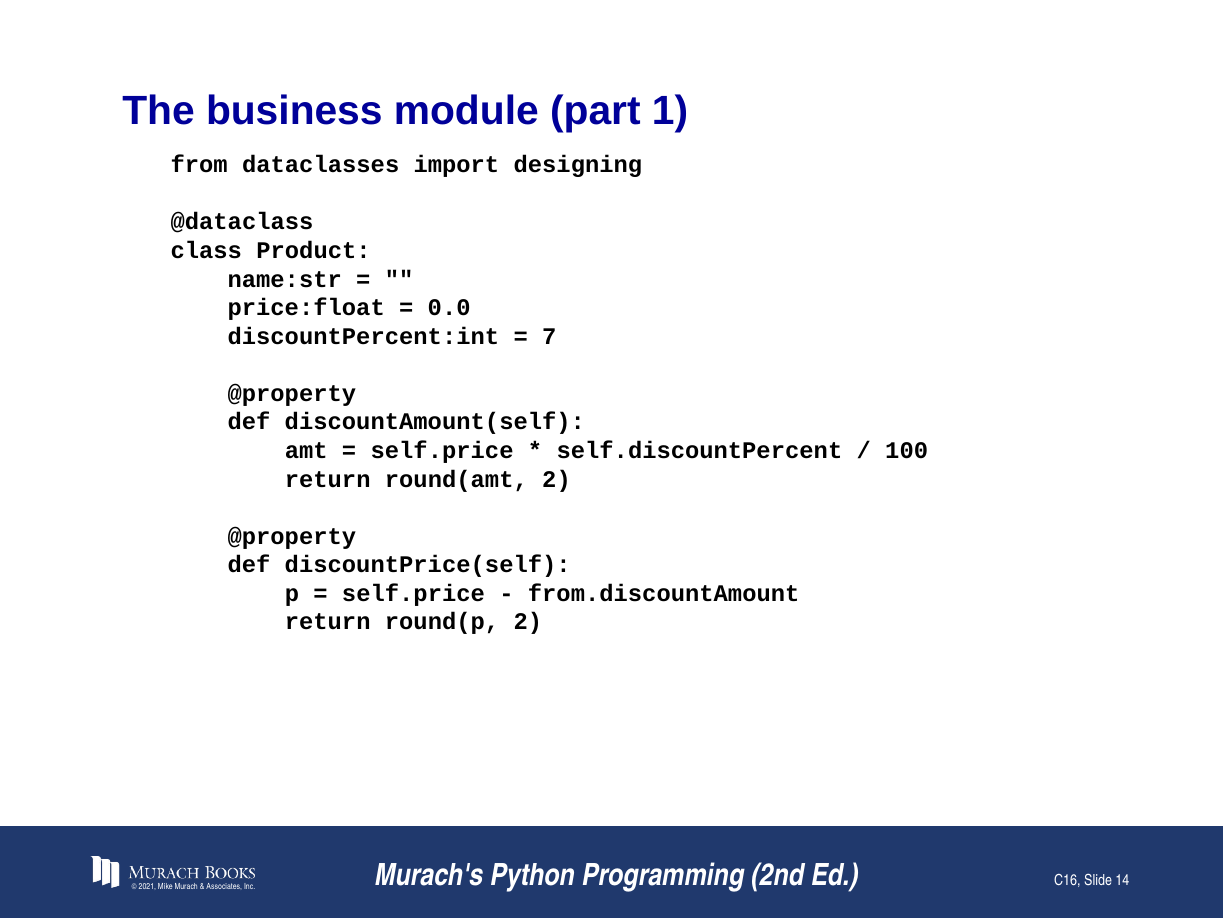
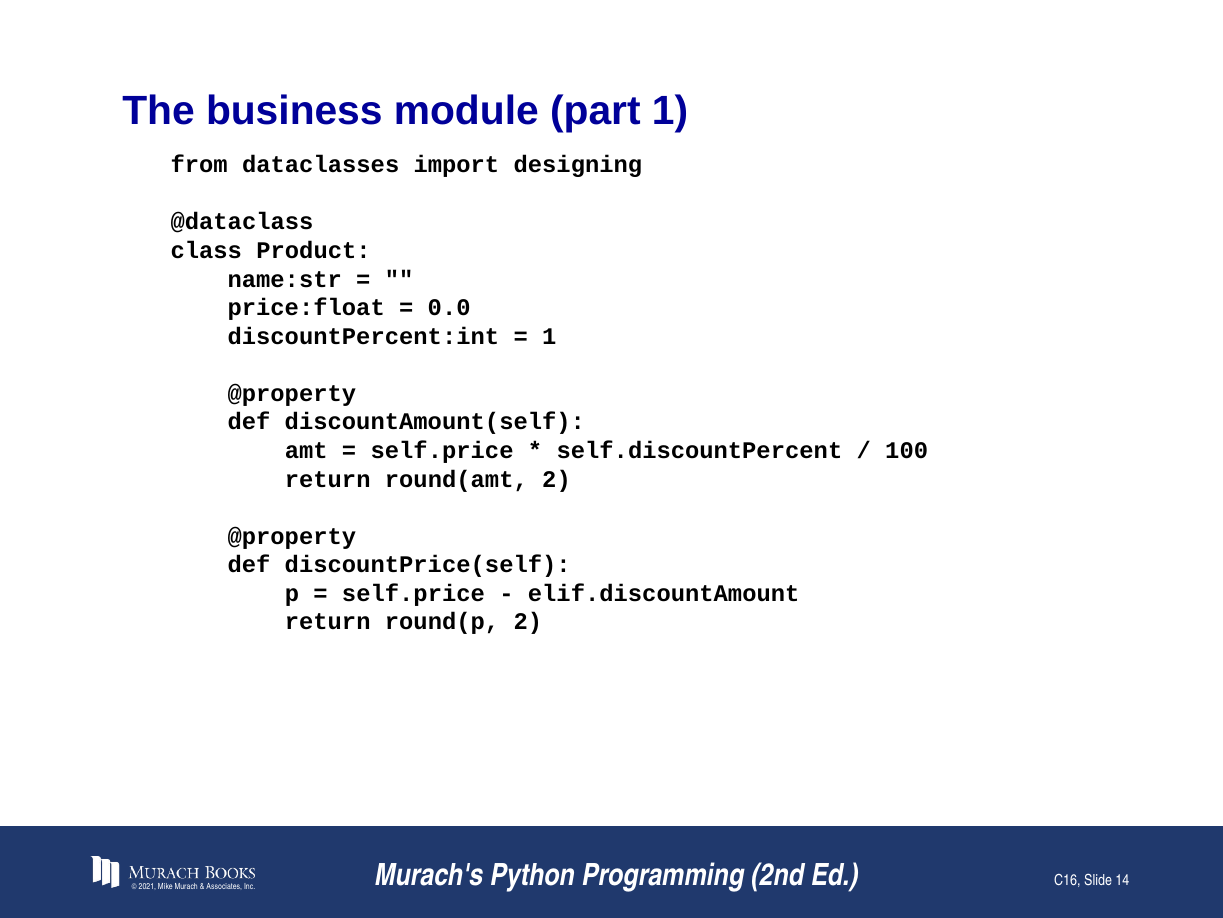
7 at (549, 336): 7 -> 1
from.discountAmount: from.discountAmount -> elif.discountAmount
